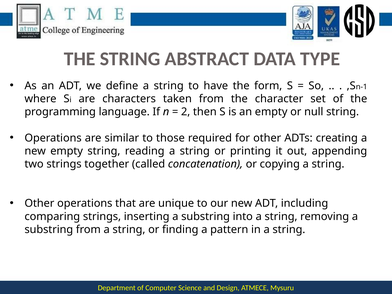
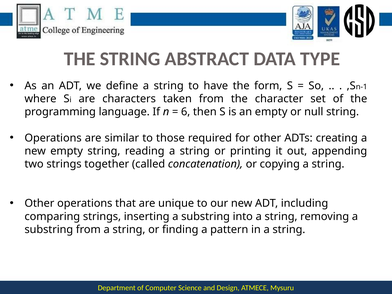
2: 2 -> 6
